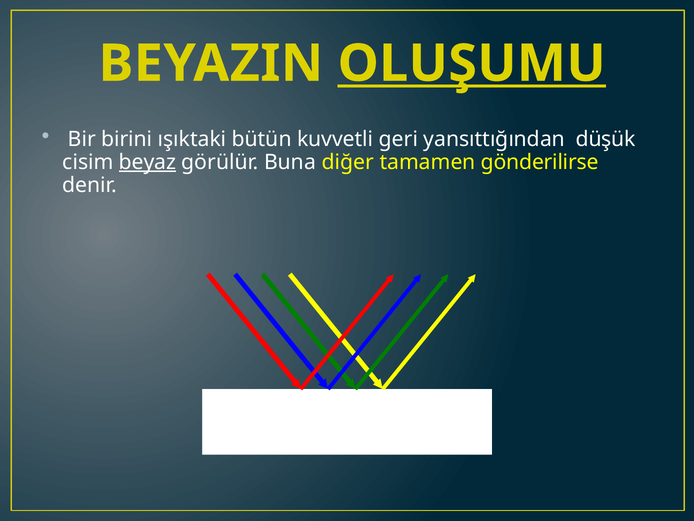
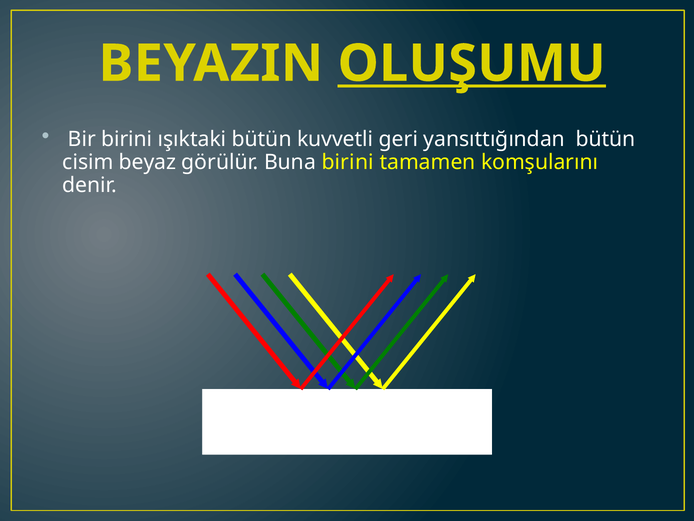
yansıttığından düşük: düşük -> bütün
beyaz underline: present -> none
Buna diğer: diğer -> birini
gönderilirse: gönderilirse -> komşularını
